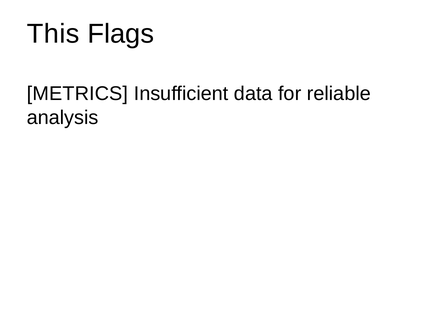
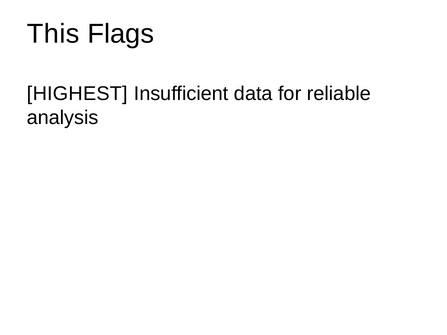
METRICS: METRICS -> HIGHEST
